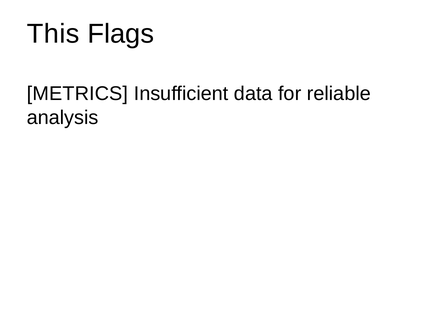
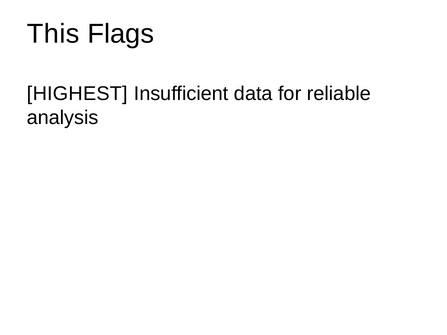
METRICS: METRICS -> HIGHEST
